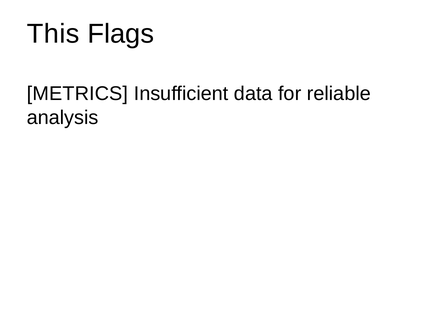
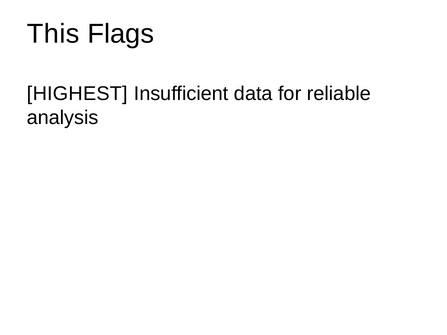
METRICS: METRICS -> HIGHEST
